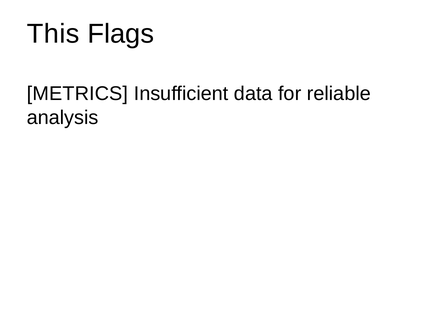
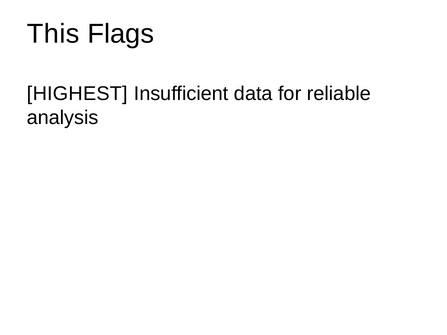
METRICS: METRICS -> HIGHEST
